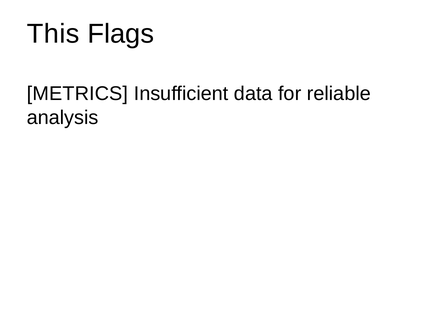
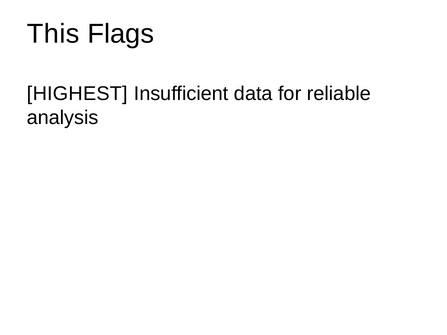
METRICS: METRICS -> HIGHEST
